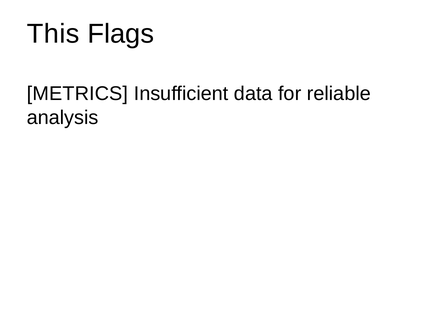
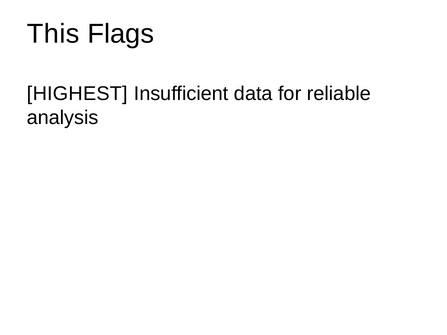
METRICS: METRICS -> HIGHEST
